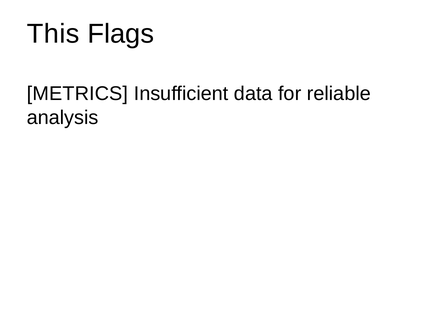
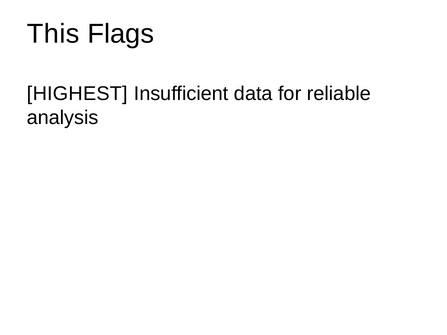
METRICS: METRICS -> HIGHEST
